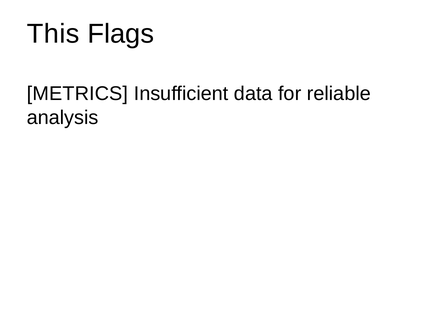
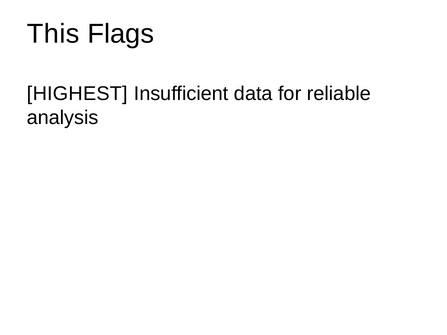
METRICS: METRICS -> HIGHEST
